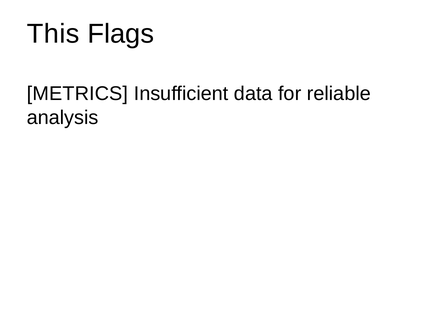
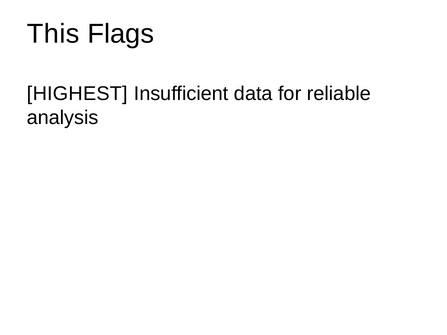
METRICS: METRICS -> HIGHEST
